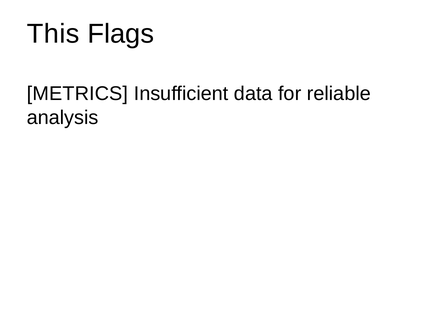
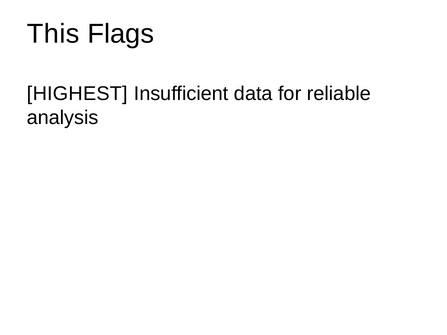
METRICS: METRICS -> HIGHEST
